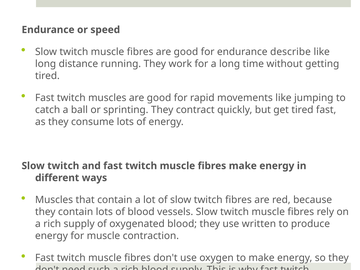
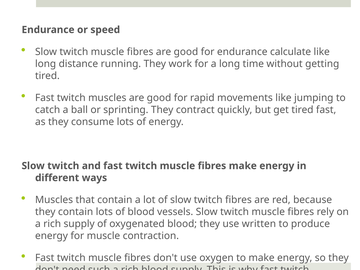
describe: describe -> calculate
